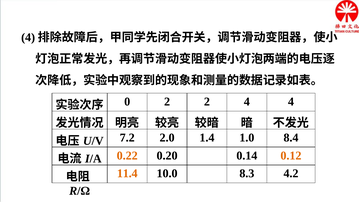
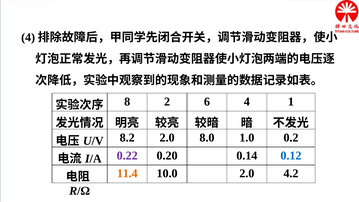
0: 0 -> 8
2 2: 2 -> 6
4 4: 4 -> 1
7.2: 7.2 -> 8.2
1.4: 1.4 -> 8.0
8.4: 8.4 -> 0.2
0.22 colour: orange -> purple
0.12 colour: orange -> blue
10.0 8.3: 8.3 -> 2.0
